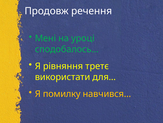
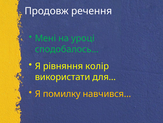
третє: третє -> колір
